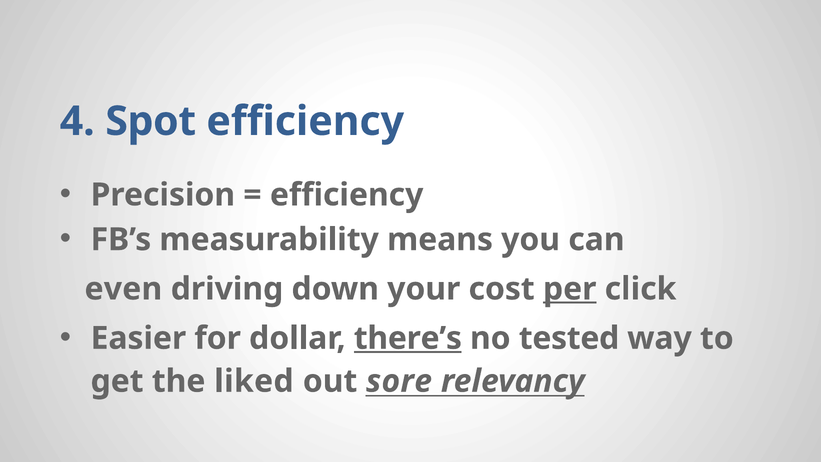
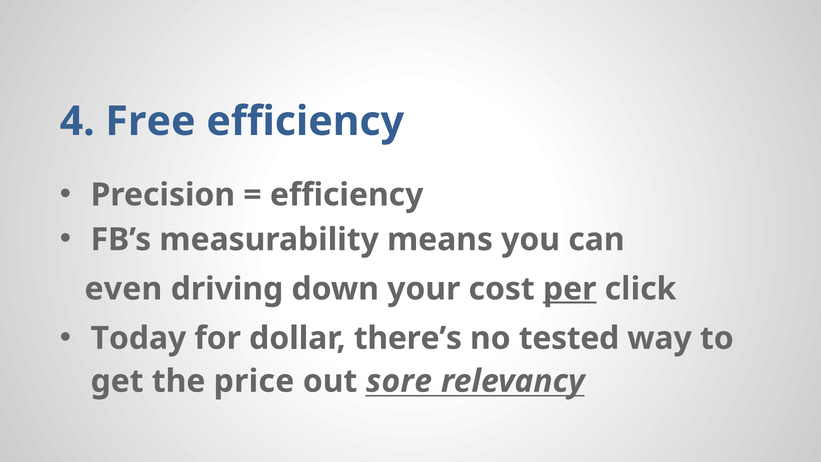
Spot: Spot -> Free
Easier: Easier -> Today
there’s underline: present -> none
liked: liked -> price
